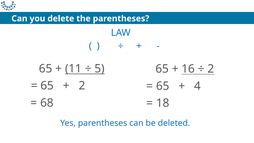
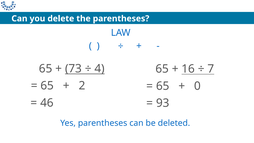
11: 11 -> 73
5: 5 -> 4
2 at (211, 69): 2 -> 7
4: 4 -> 0
68: 68 -> 46
18: 18 -> 93
